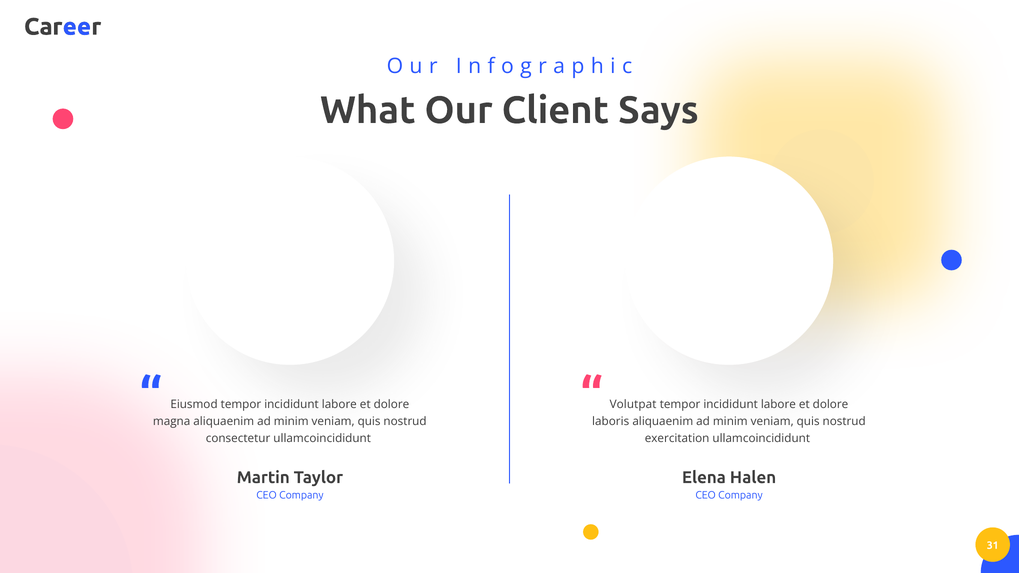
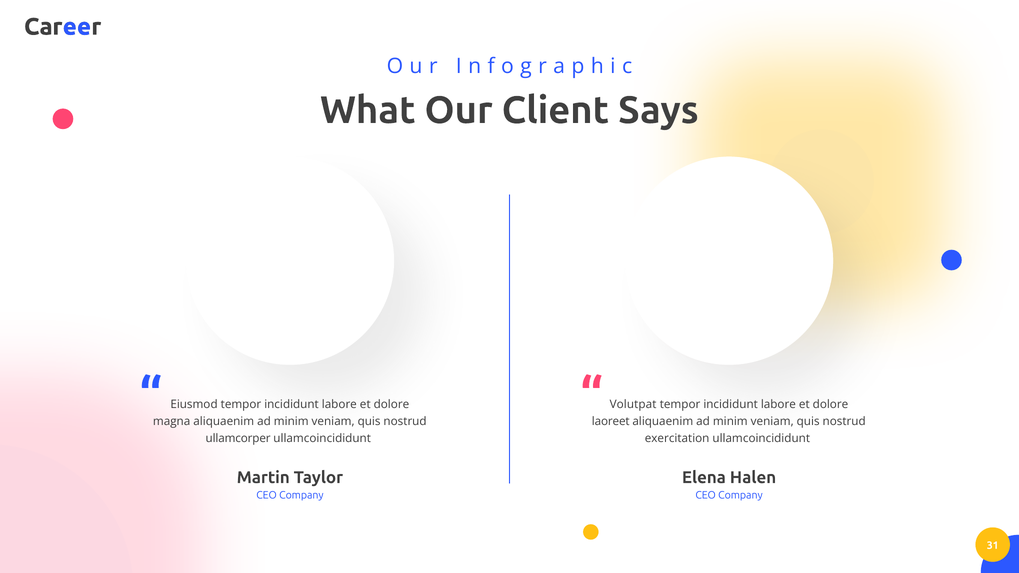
laboris: laboris -> laoreet
consectetur: consectetur -> ullamcorper
